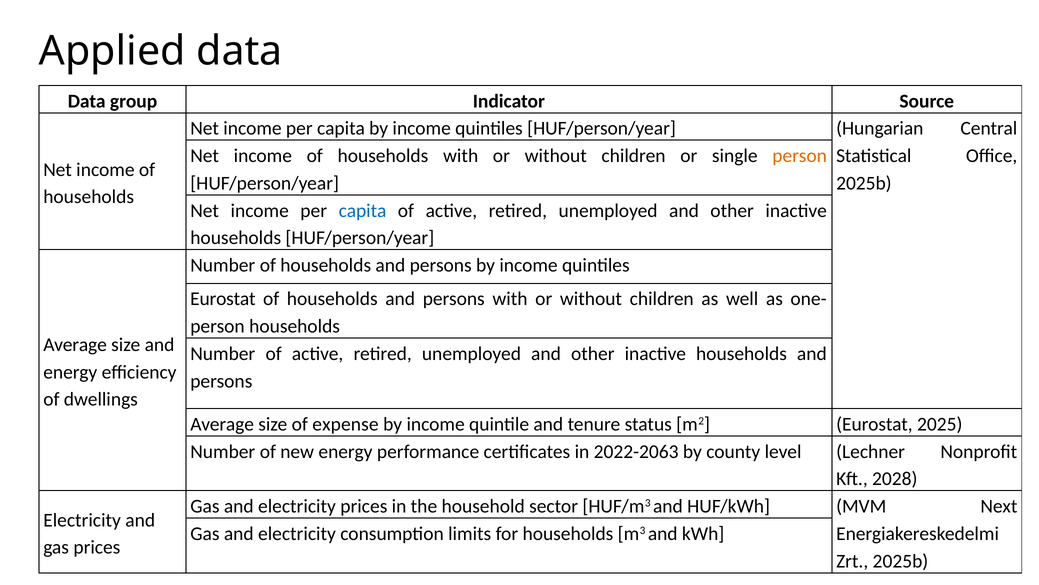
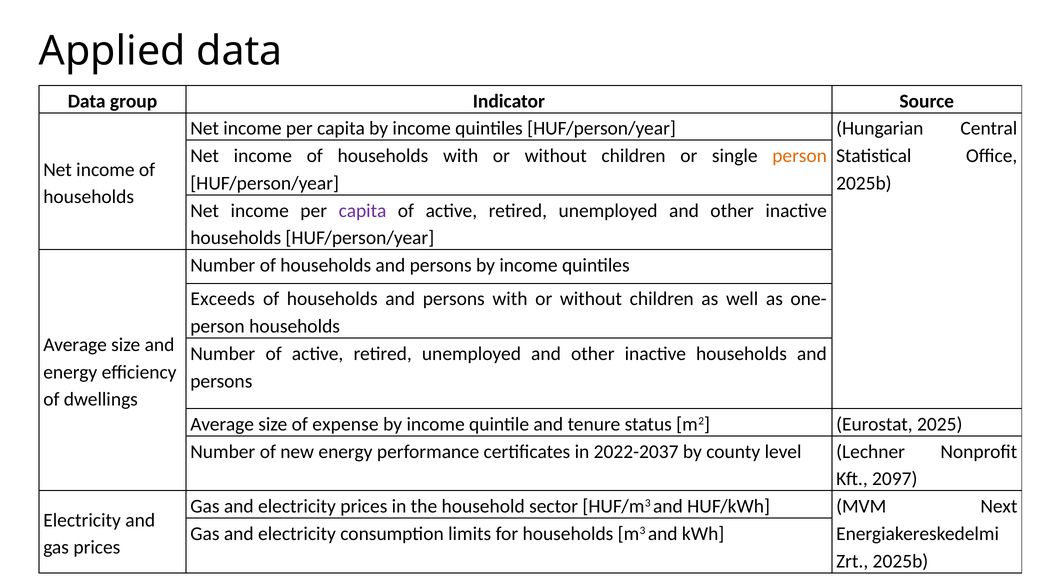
capita at (363, 210) colour: blue -> purple
Eurostat at (223, 299): Eurostat -> Exceeds
2022-2063: 2022-2063 -> 2022-2037
2028: 2028 -> 2097
